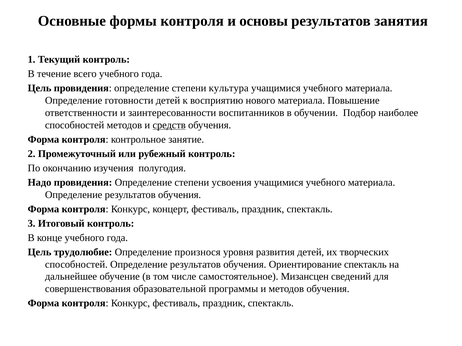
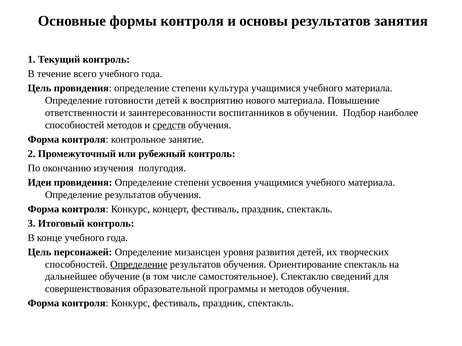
Надо: Надо -> Идеи
трудолюбие: трудолюбие -> персонажей
произнося: произнося -> мизансцен
Определение at (139, 265) underline: none -> present
Мизансцен: Мизансцен -> Спектаклю
